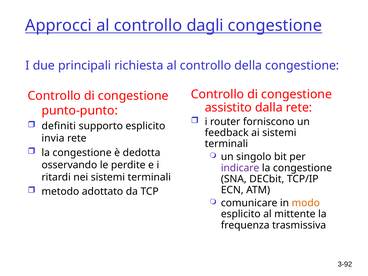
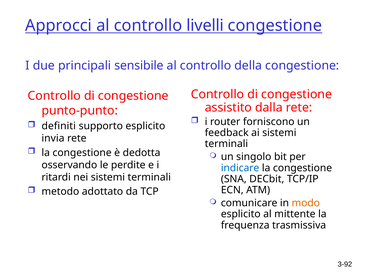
dagli: dagli -> livelli
richiesta: richiesta -> sensibile
indicare colour: purple -> blue
